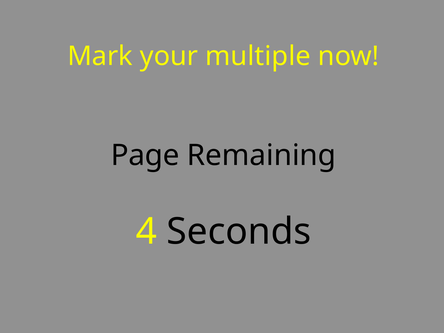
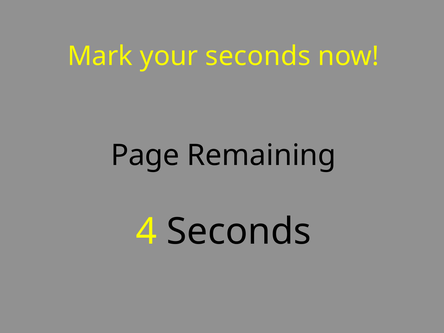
your multiple: multiple -> seconds
